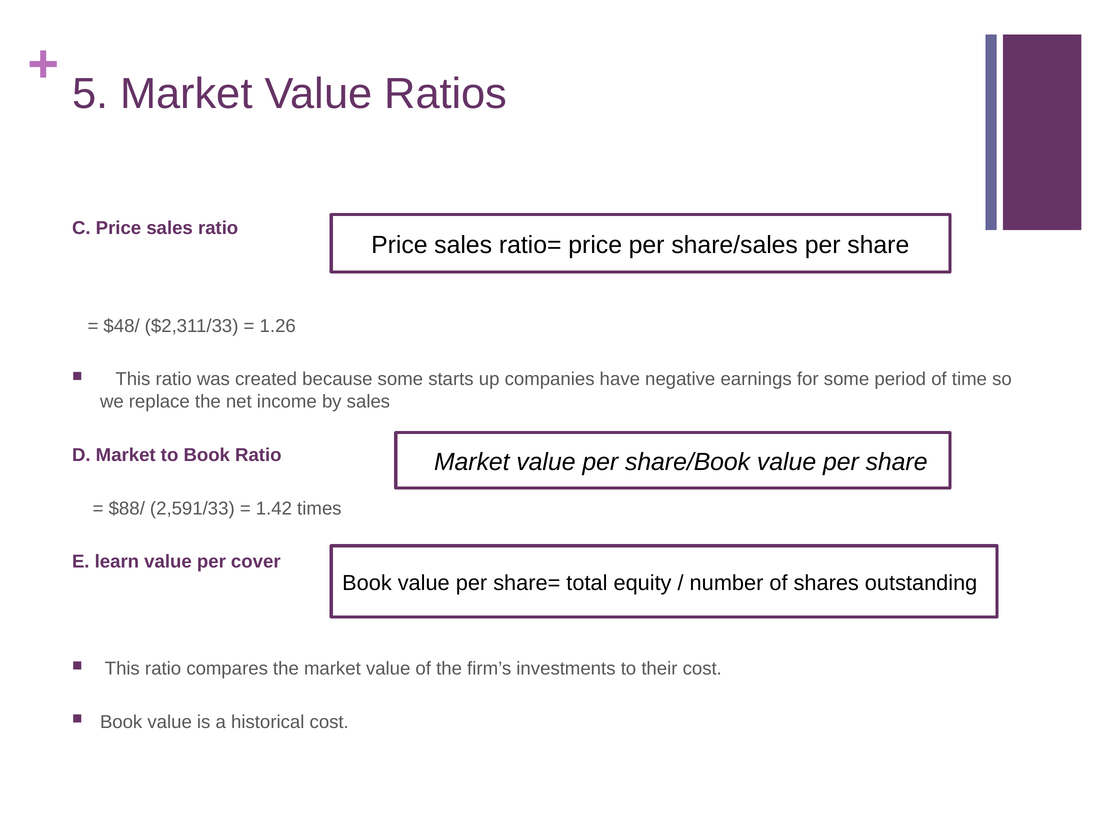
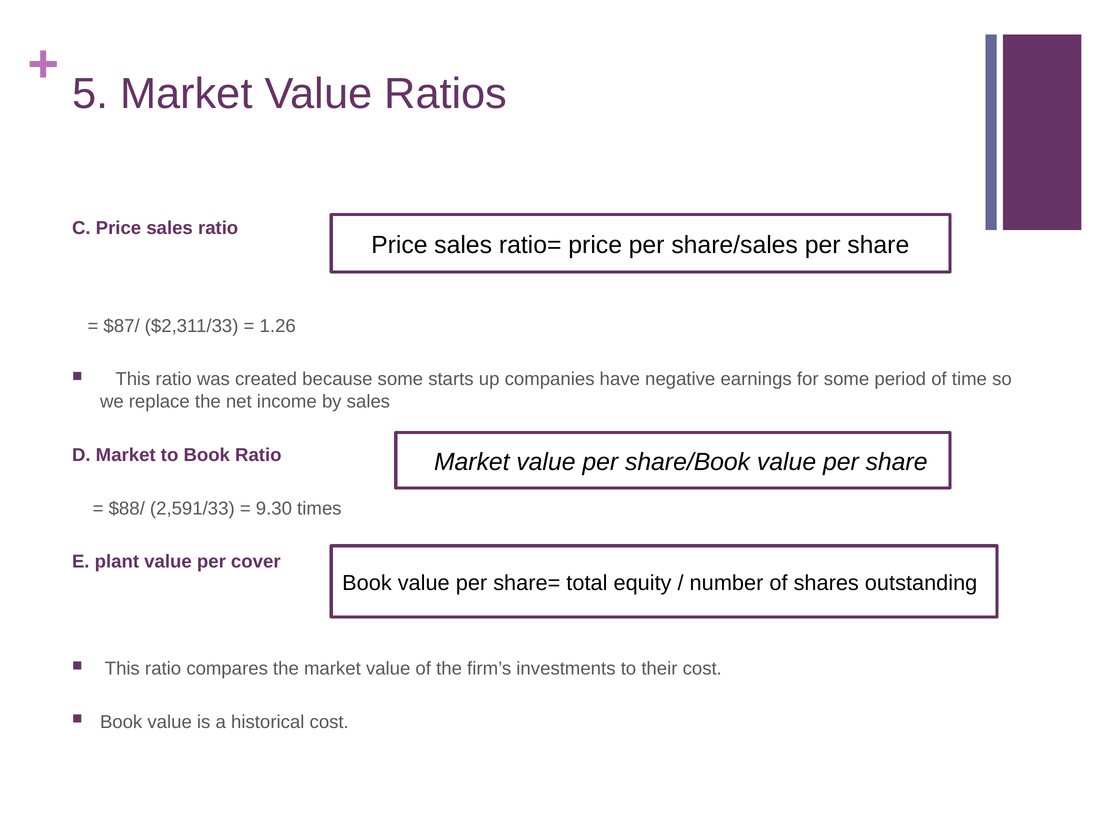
$48/: $48/ -> $87/
1.42: 1.42 -> 9.30
learn: learn -> plant
